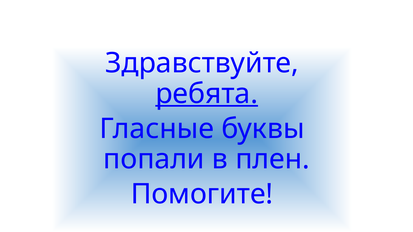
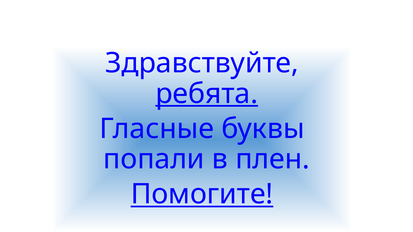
Помогите underline: none -> present
